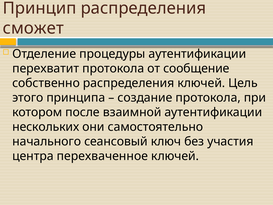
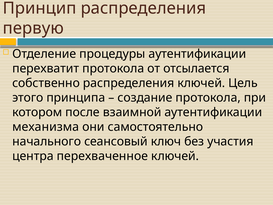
сможет: сможет -> первую
сообщение: сообщение -> отсылается
нескольких: нескольких -> механизма
